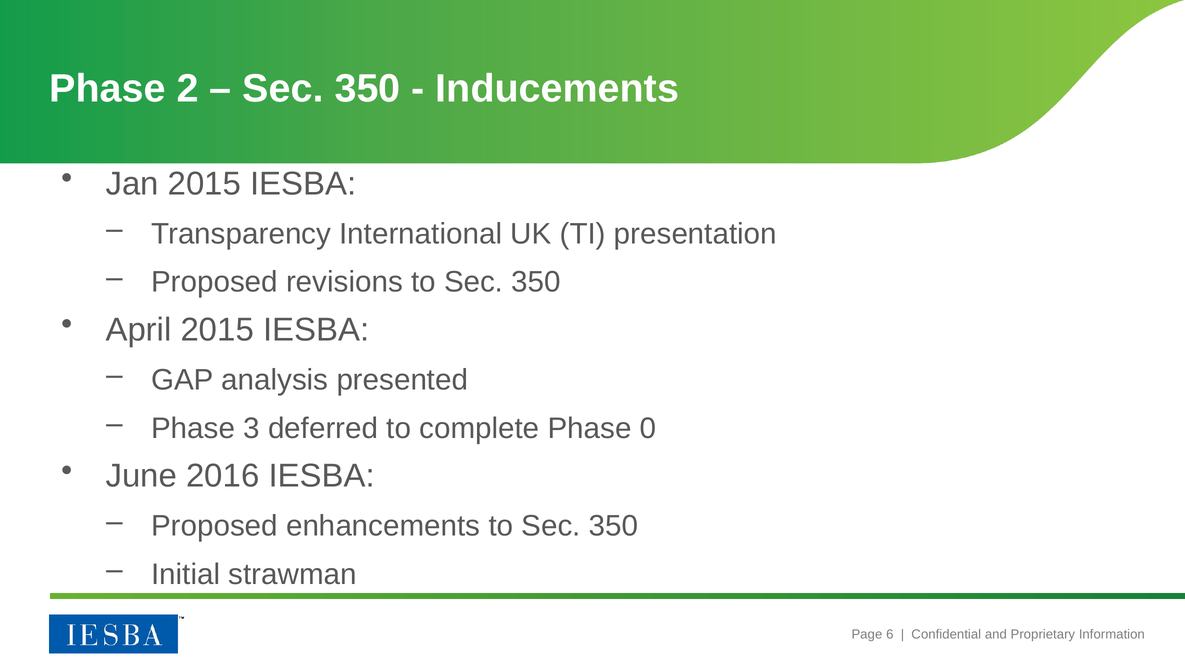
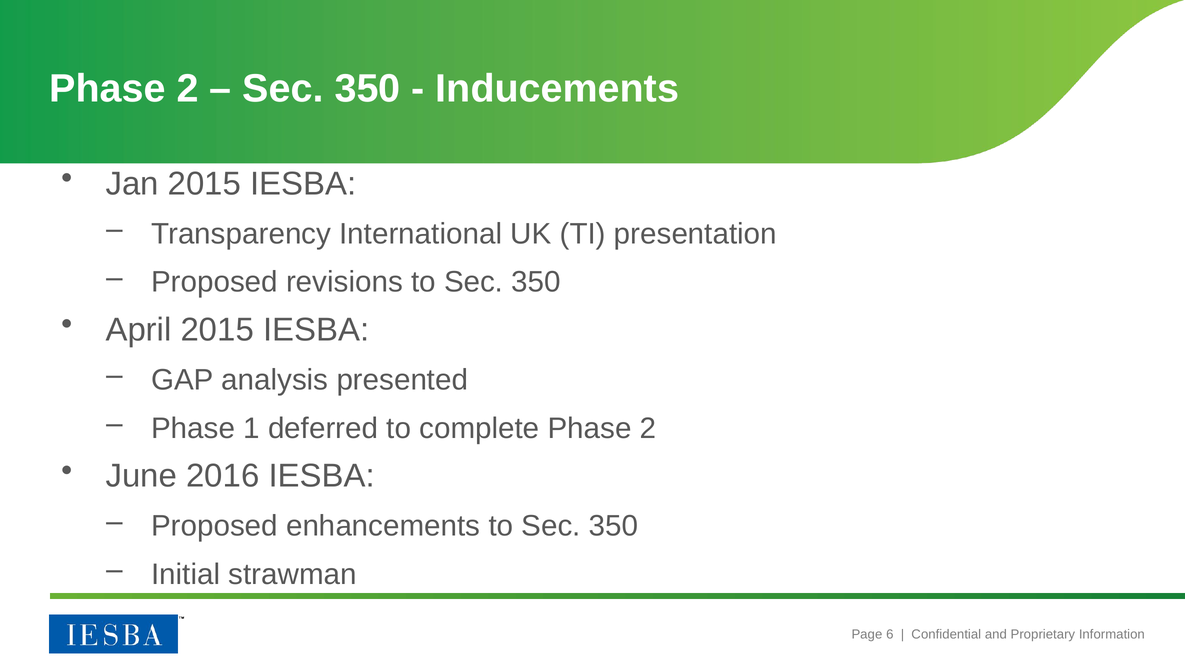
3: 3 -> 1
complete Phase 0: 0 -> 2
